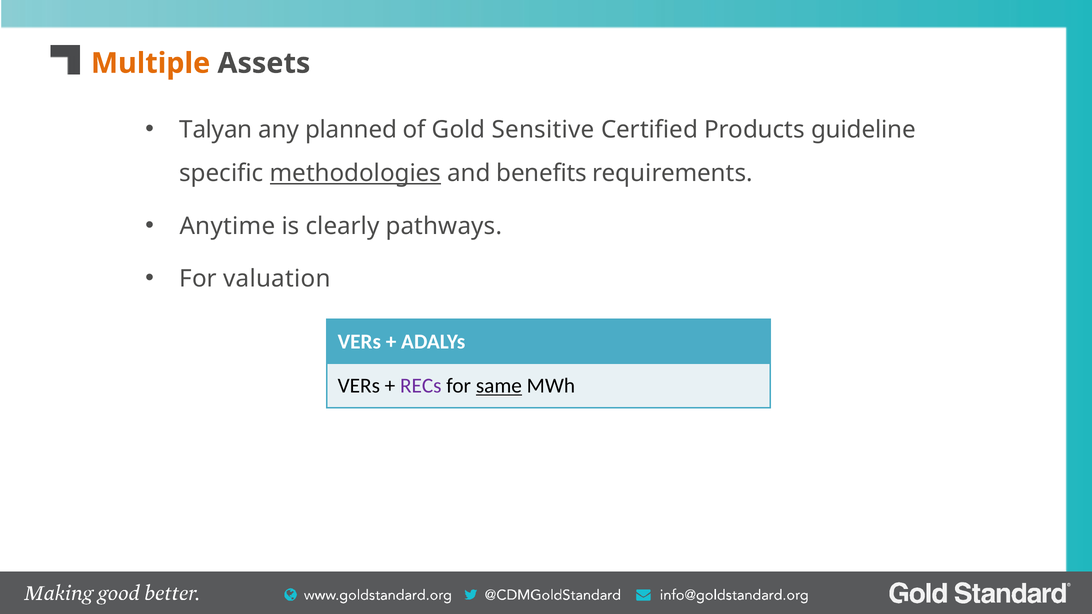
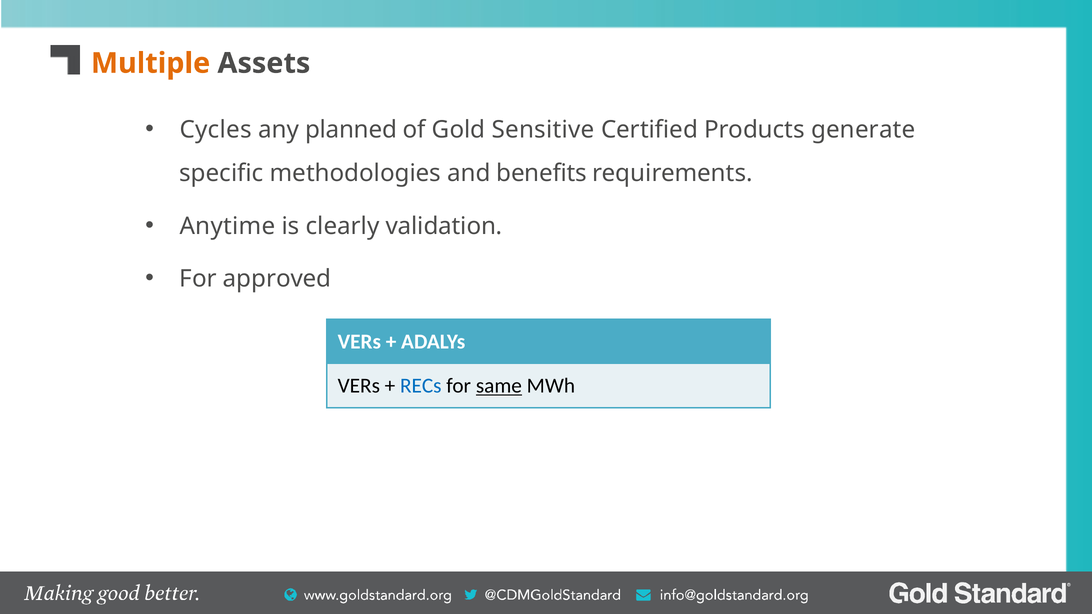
Talyan: Talyan -> Cycles
guideline: guideline -> generate
methodologies underline: present -> none
pathways: pathways -> validation
valuation: valuation -> approved
RECs colour: purple -> blue
